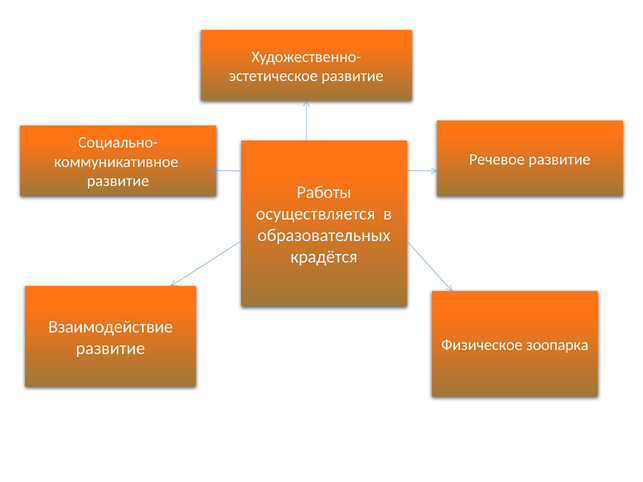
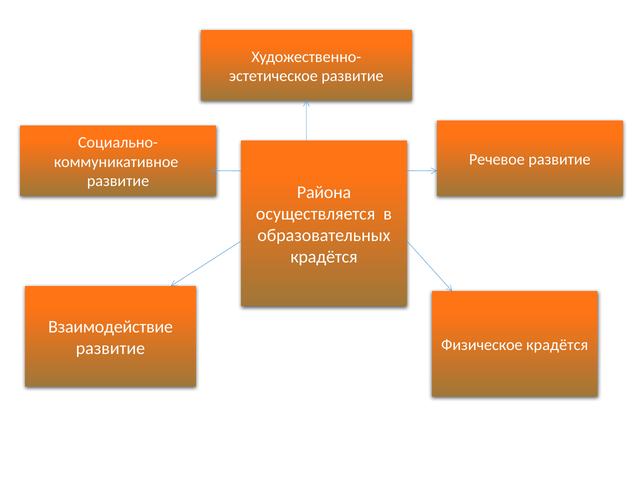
Работы: Работы -> Района
Физическое зоопарка: зоопарка -> крадётся
